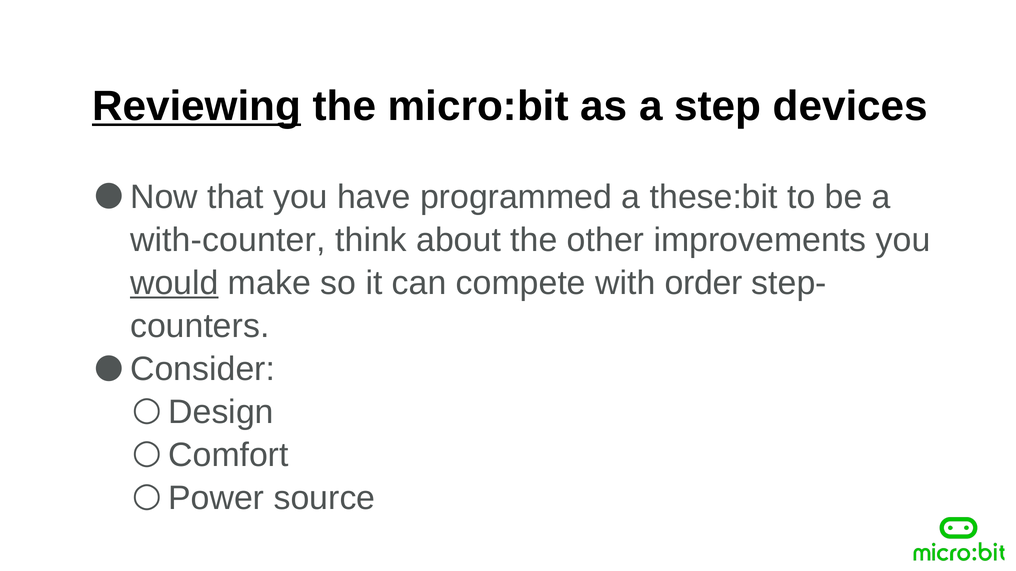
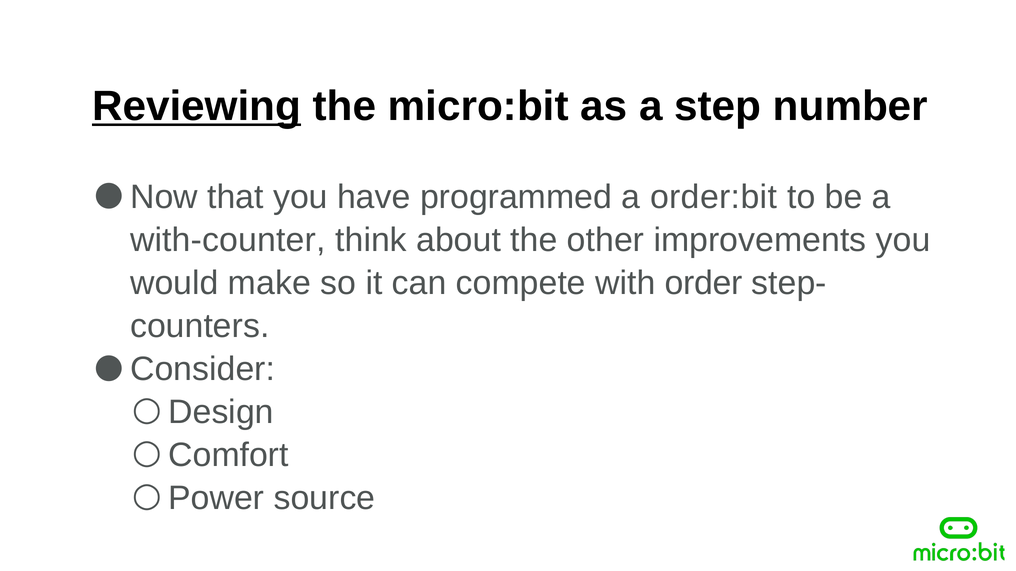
devices: devices -> number
these:bit: these:bit -> order:bit
would underline: present -> none
